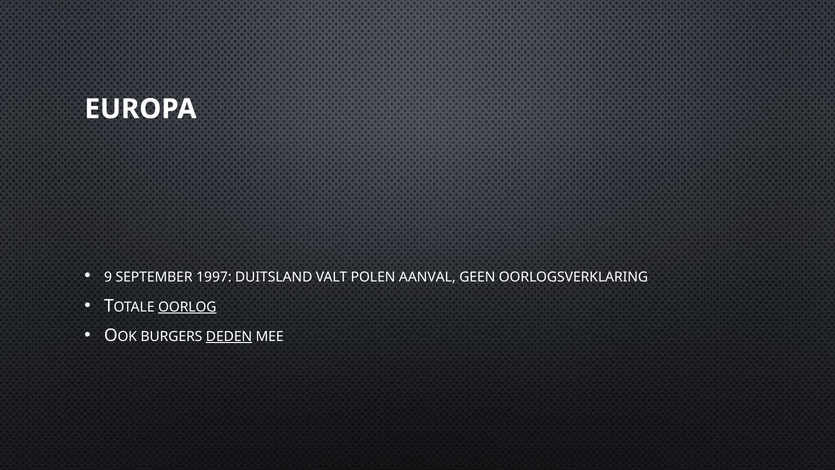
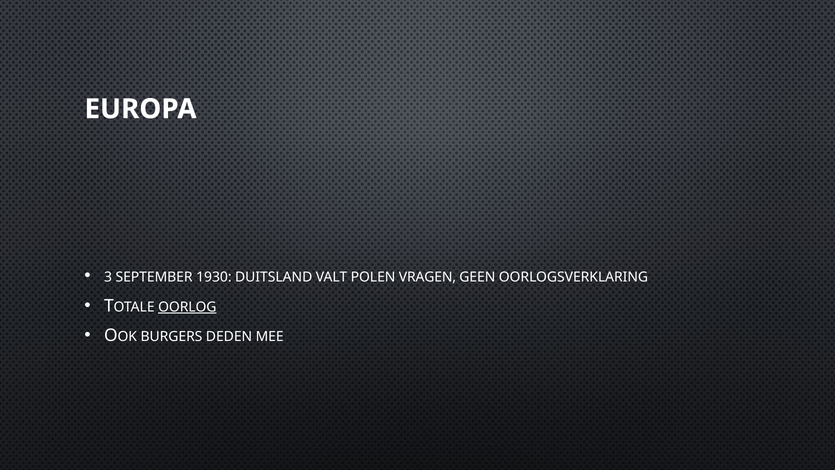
9: 9 -> 3
1997: 1997 -> 1930
AANVAL: AANVAL -> VRAGEN
DEDEN underline: present -> none
